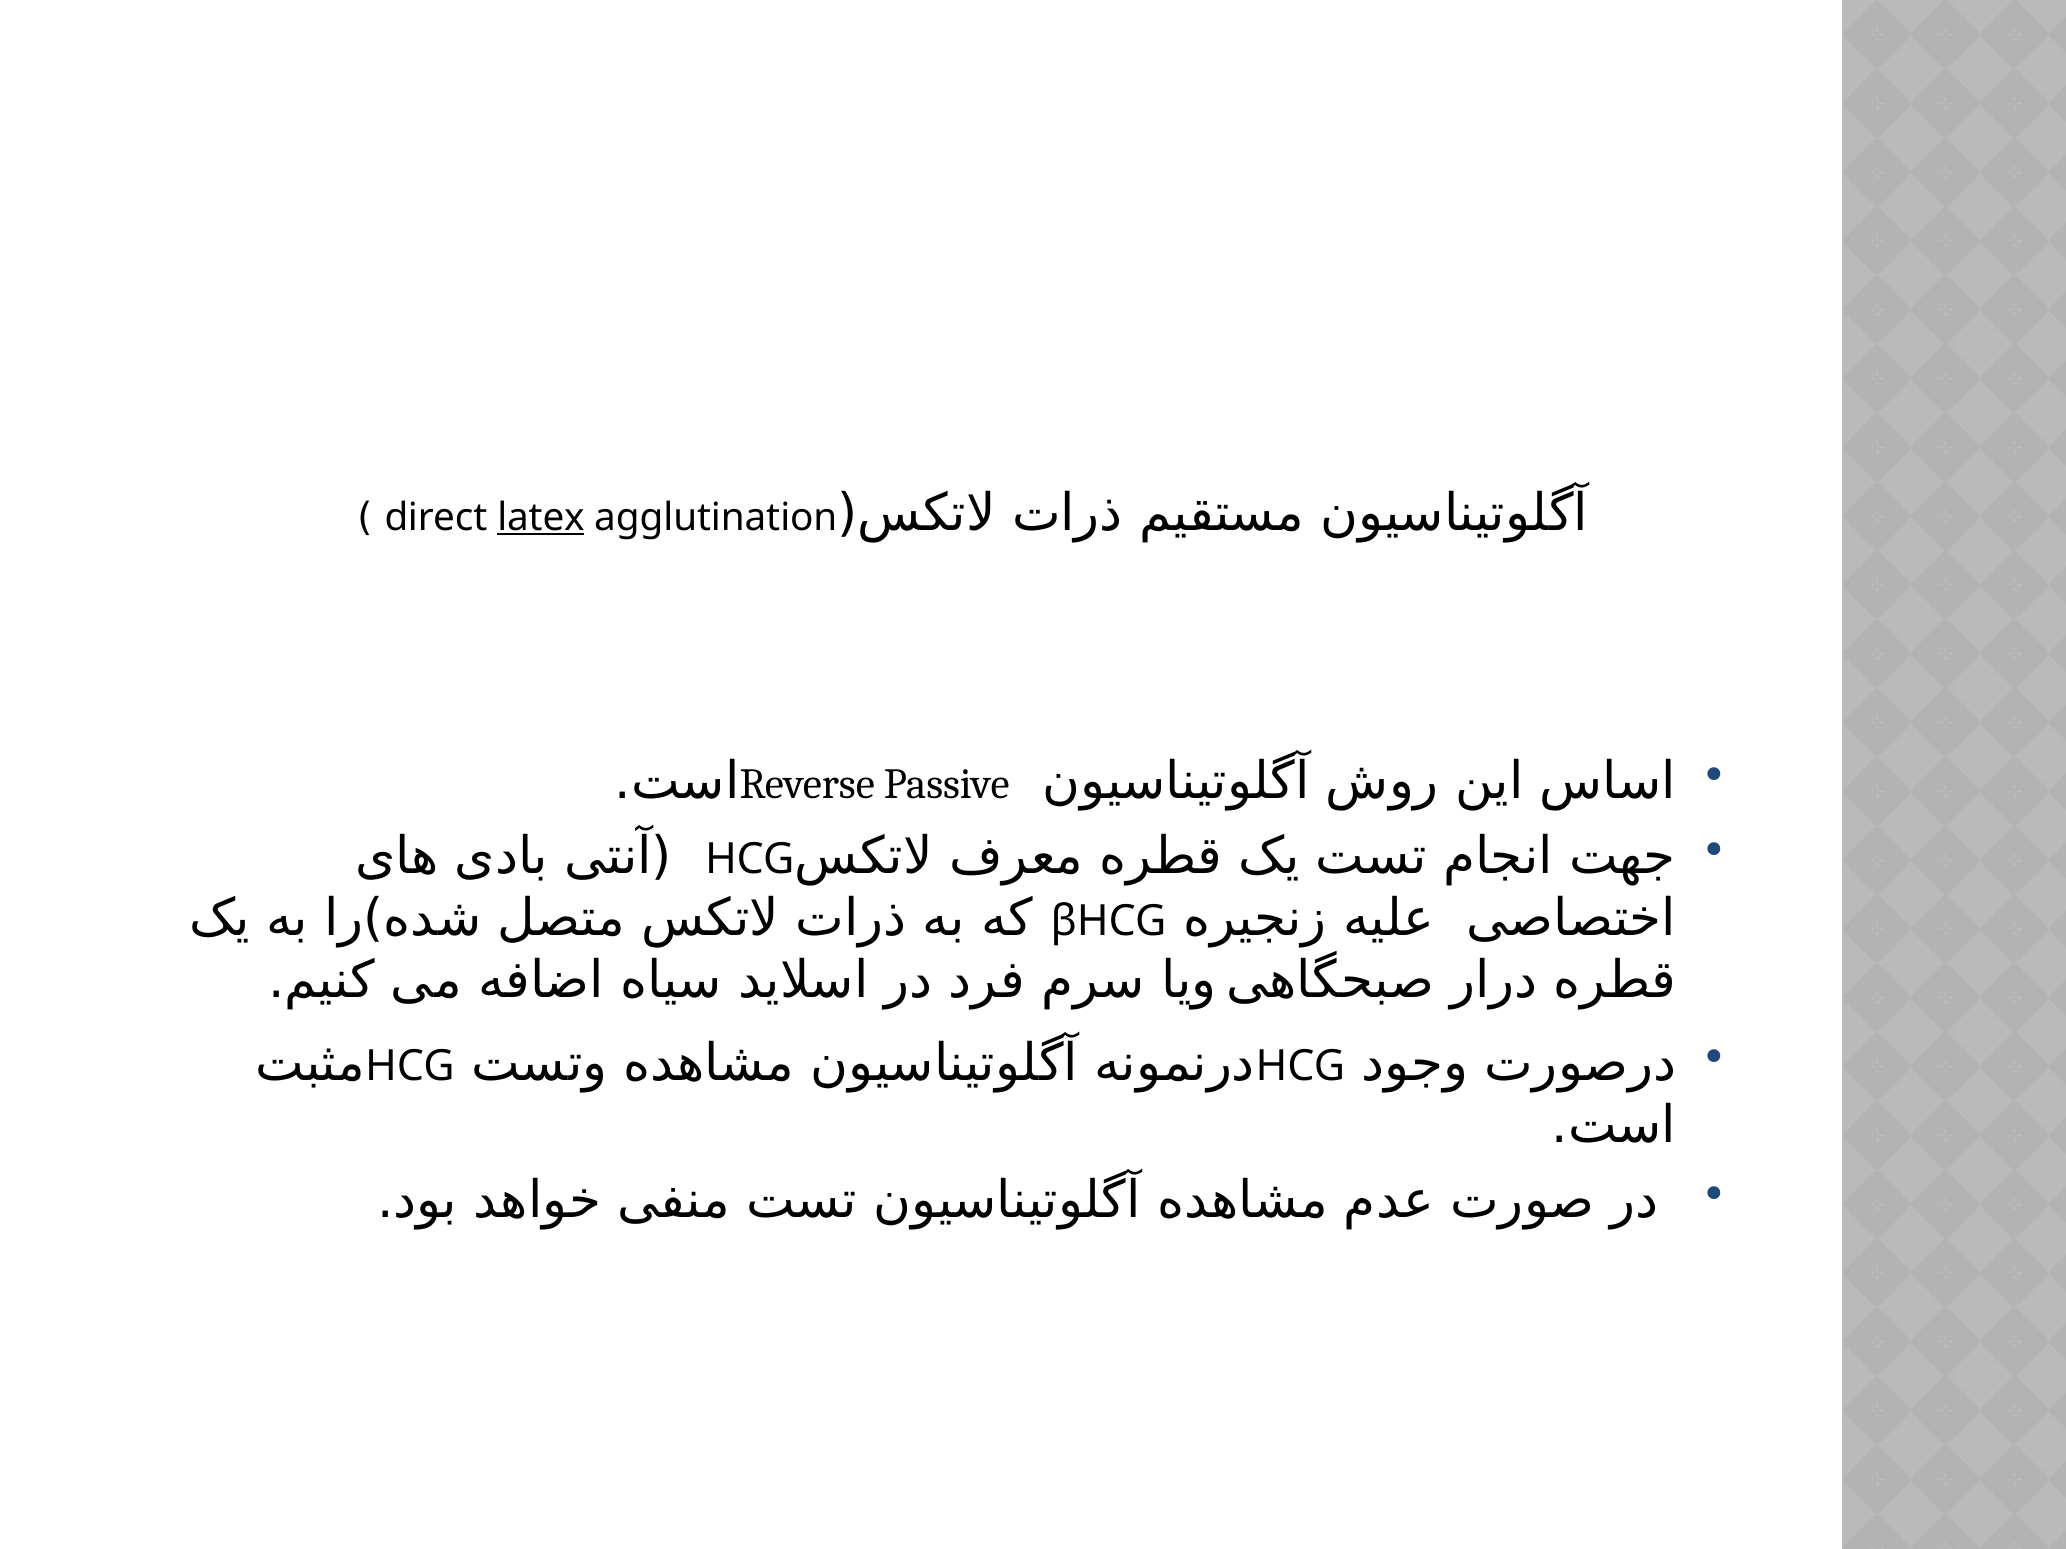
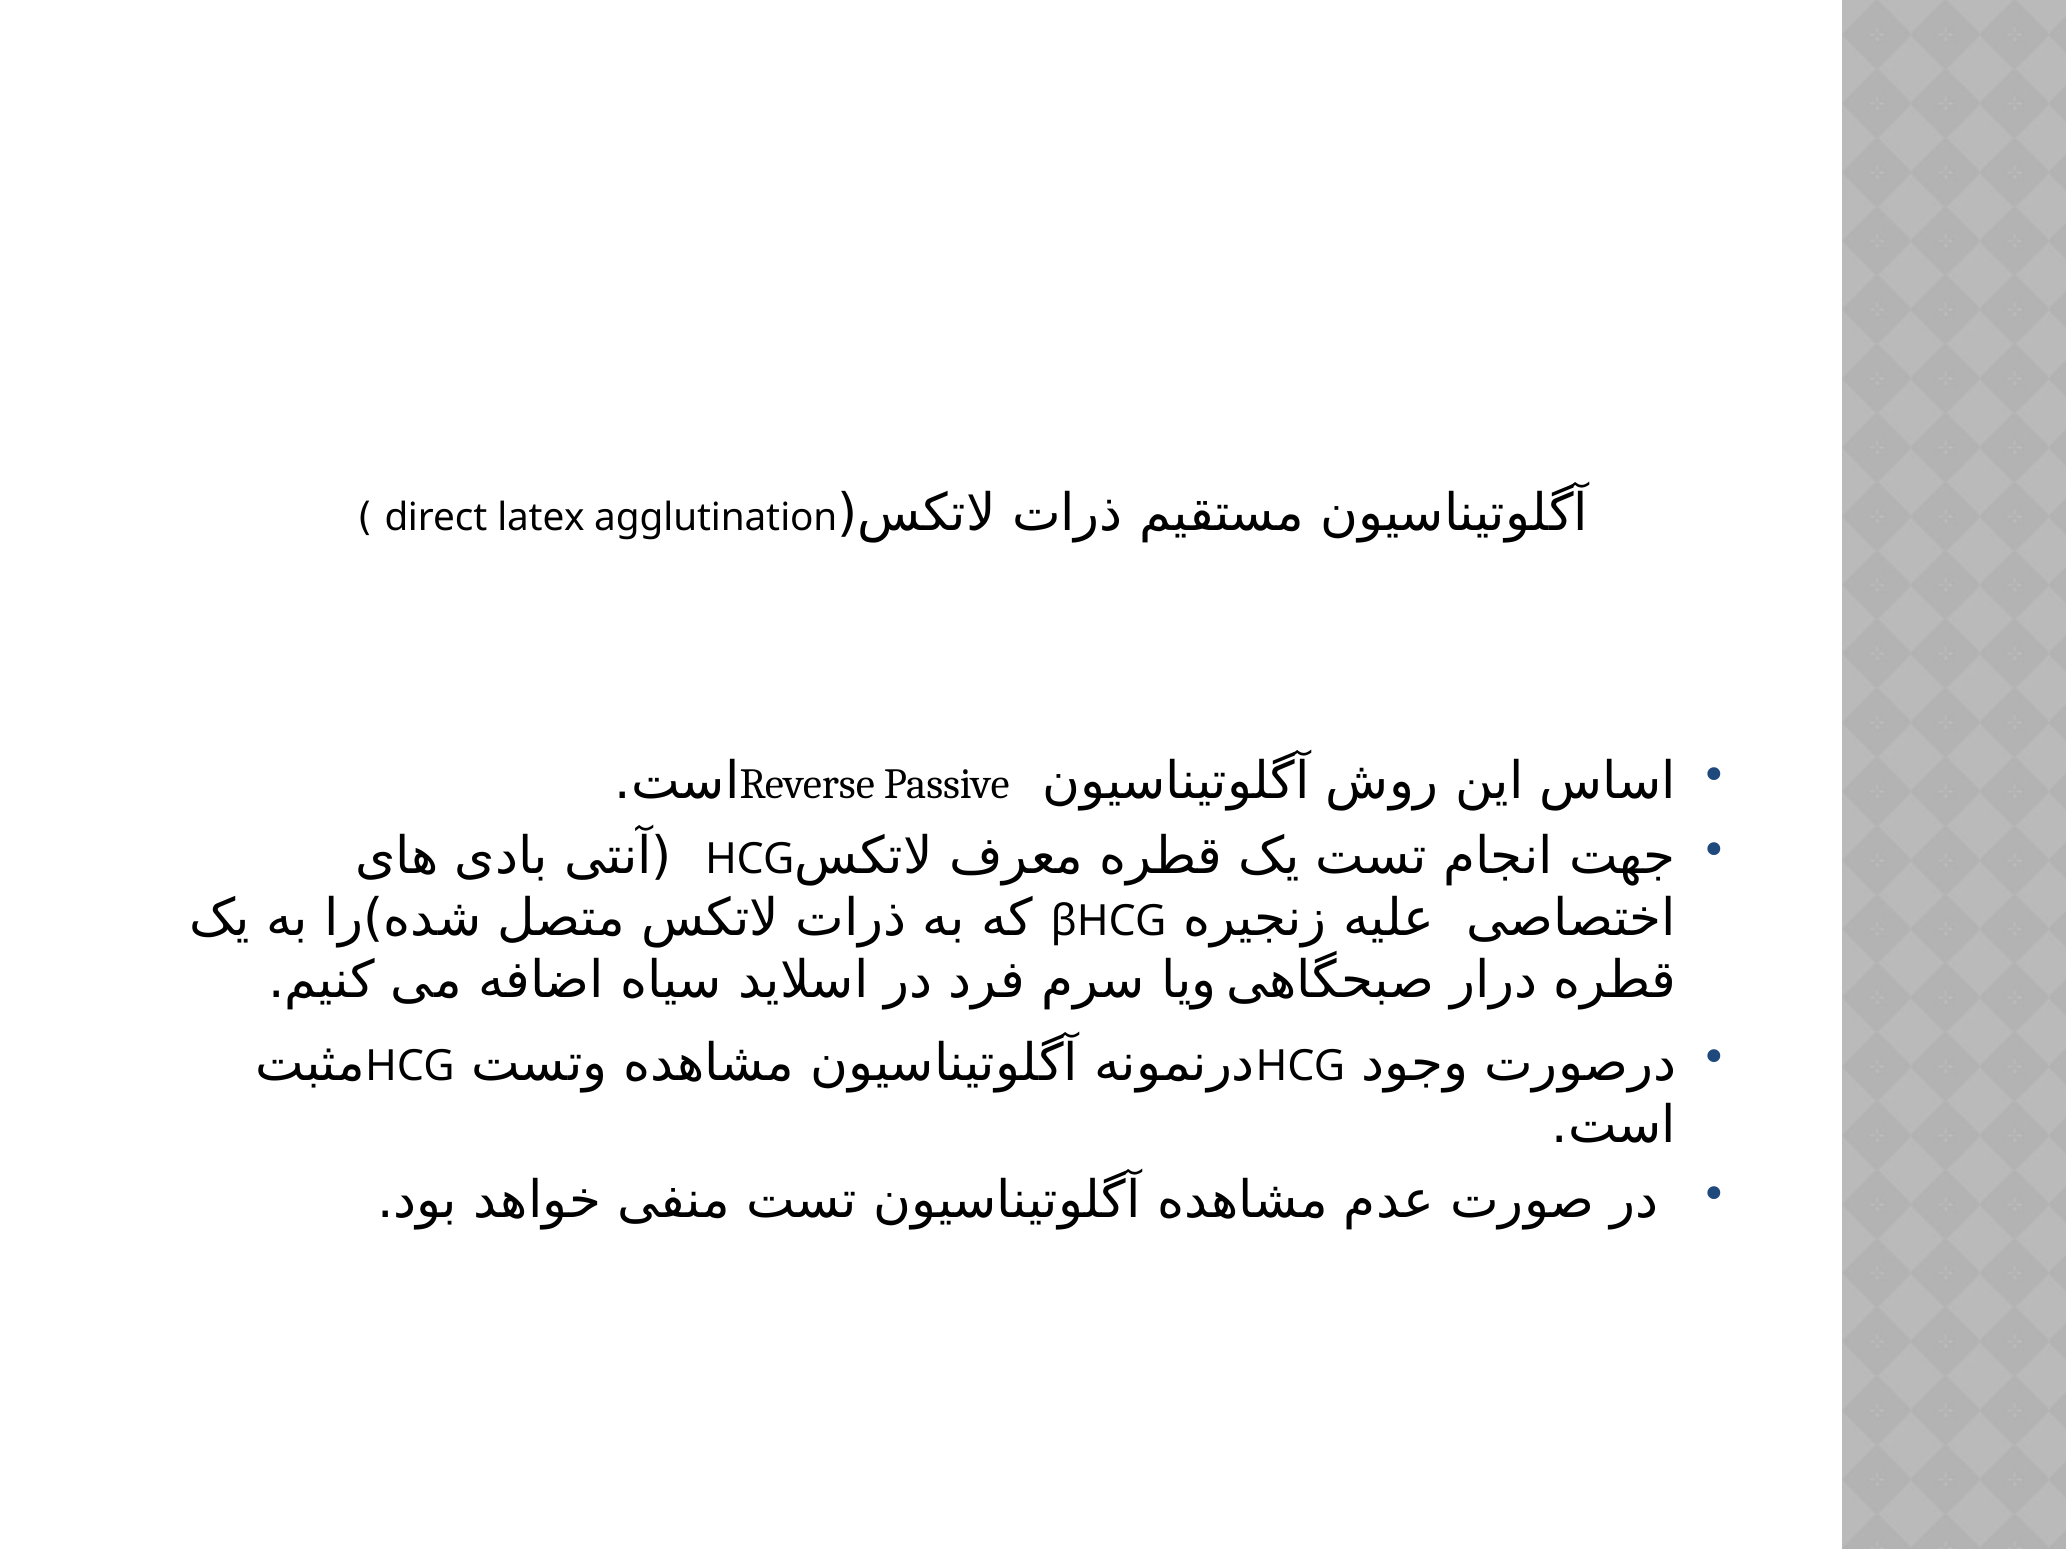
latex underline: present -> none
